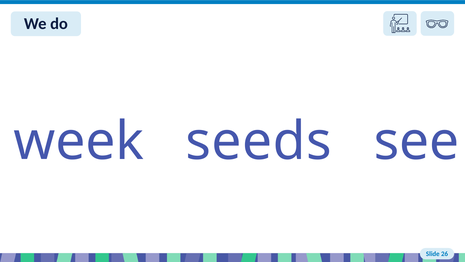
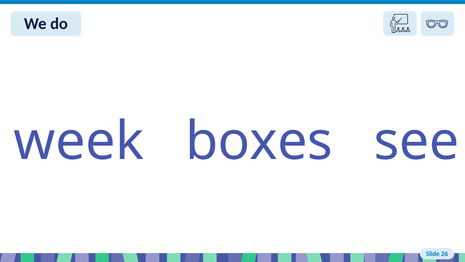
seeds: seeds -> boxes
